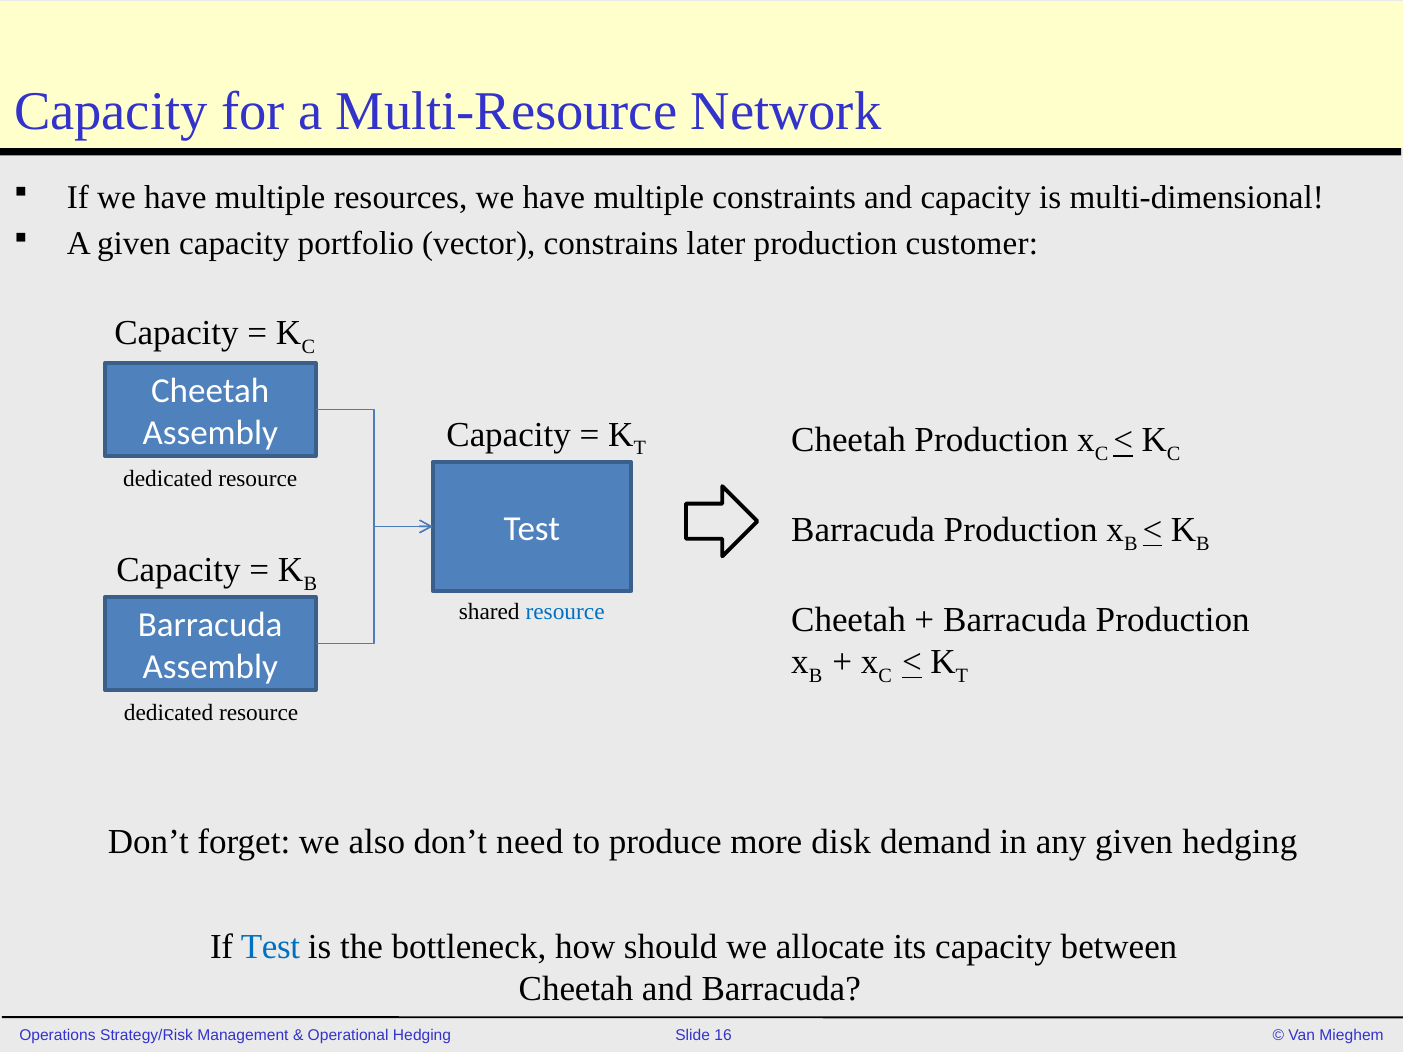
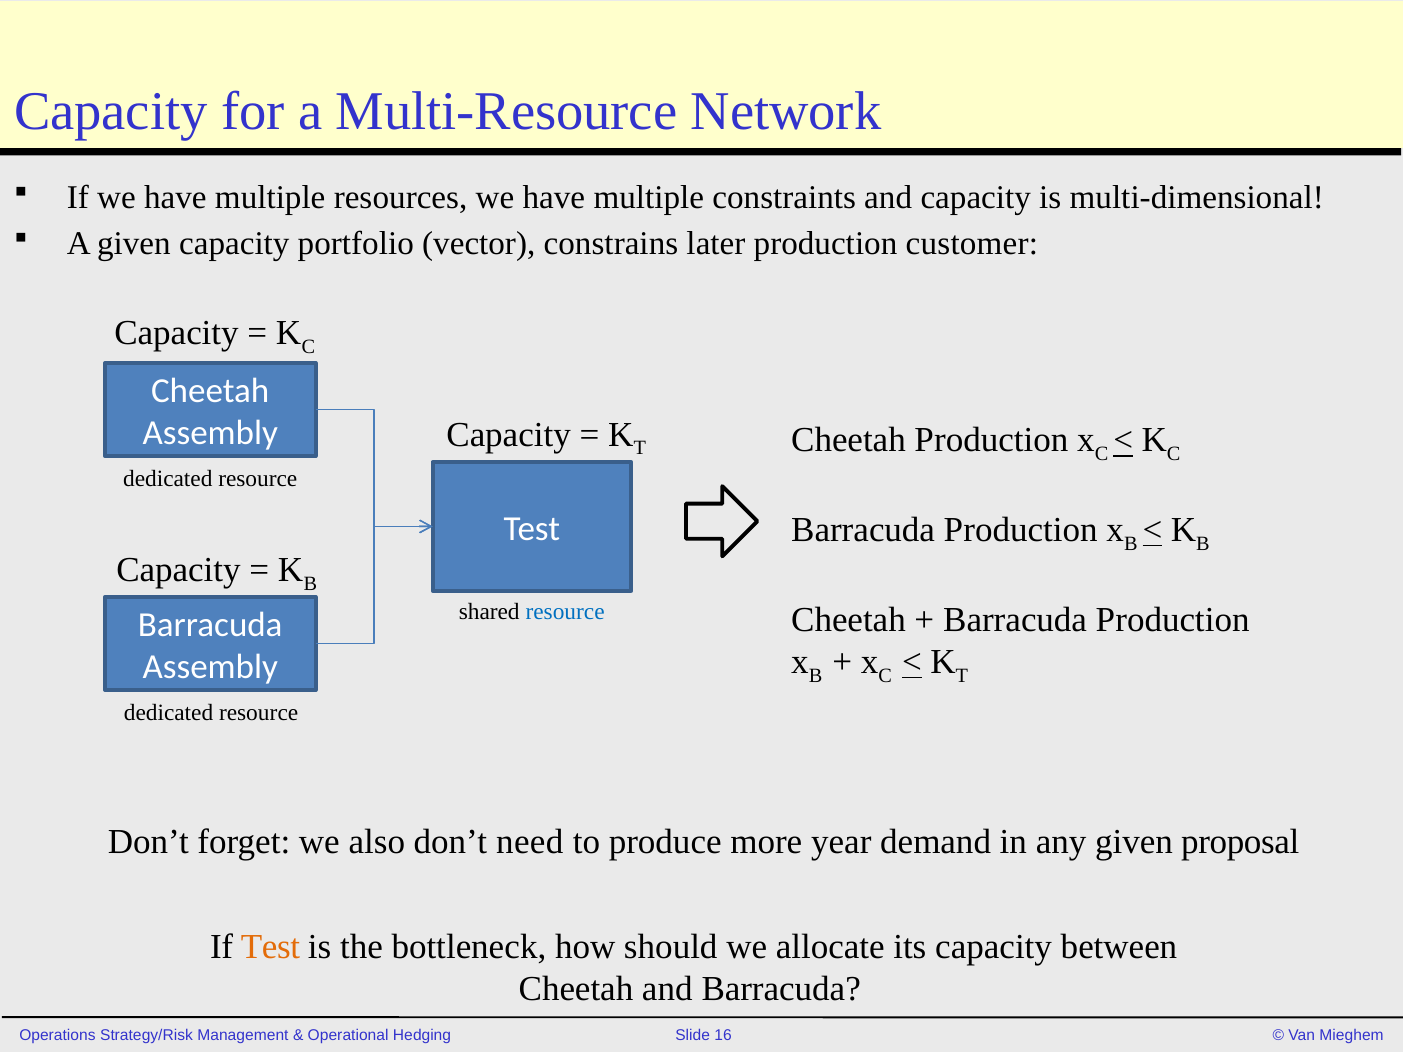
disk: disk -> year
given hedging: hedging -> proposal
Test at (270, 947) colour: blue -> orange
